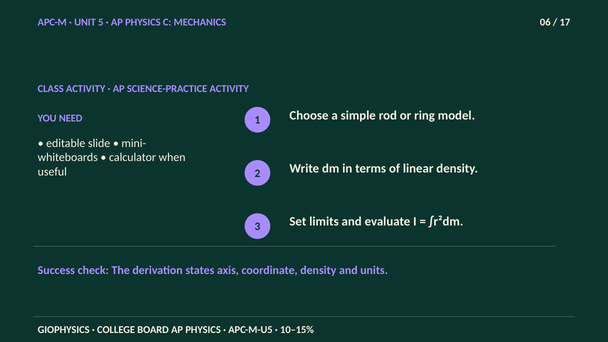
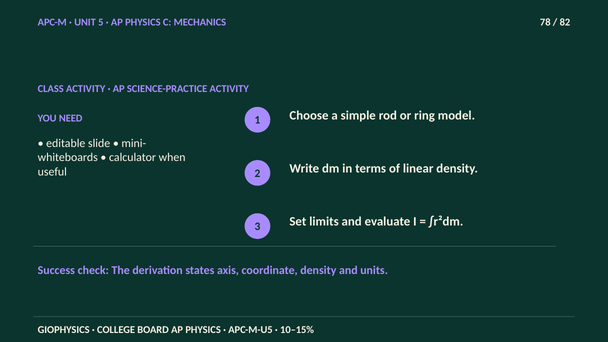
06: 06 -> 78
17: 17 -> 82
